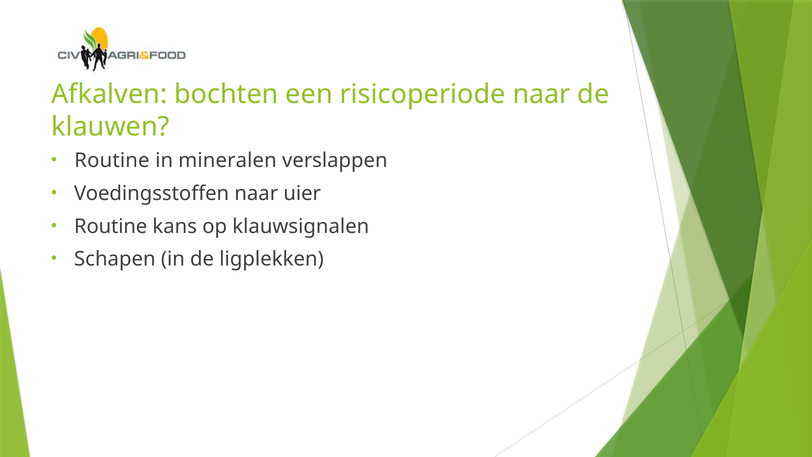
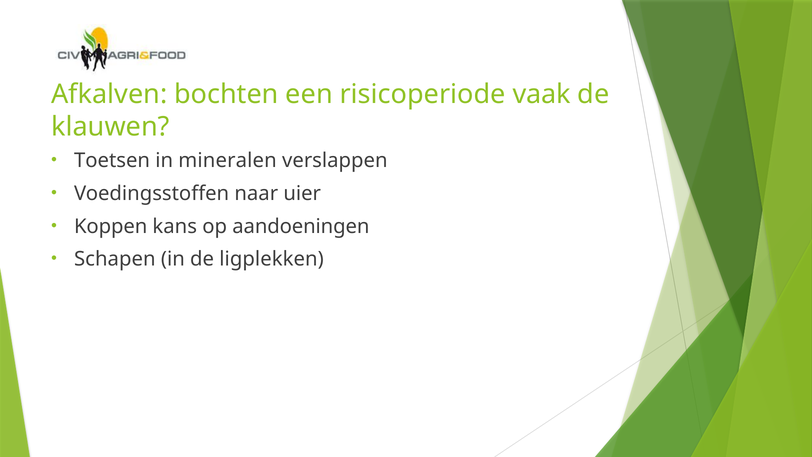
risicoperiode naar: naar -> vaak
Routine at (112, 161): Routine -> Toetsen
Routine at (111, 226): Routine -> Koppen
klauwsignalen: klauwsignalen -> aandoeningen
